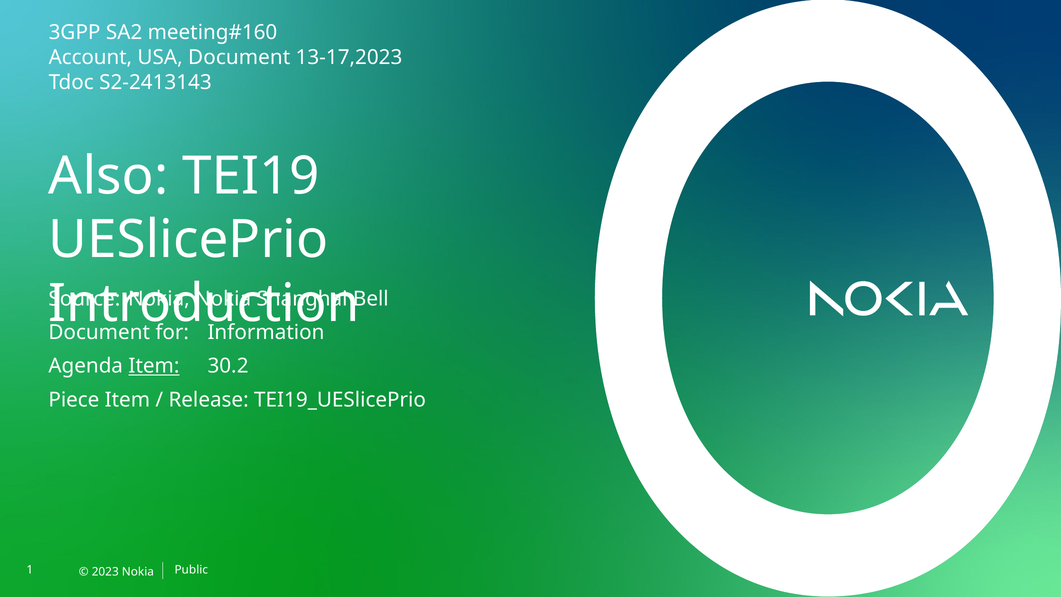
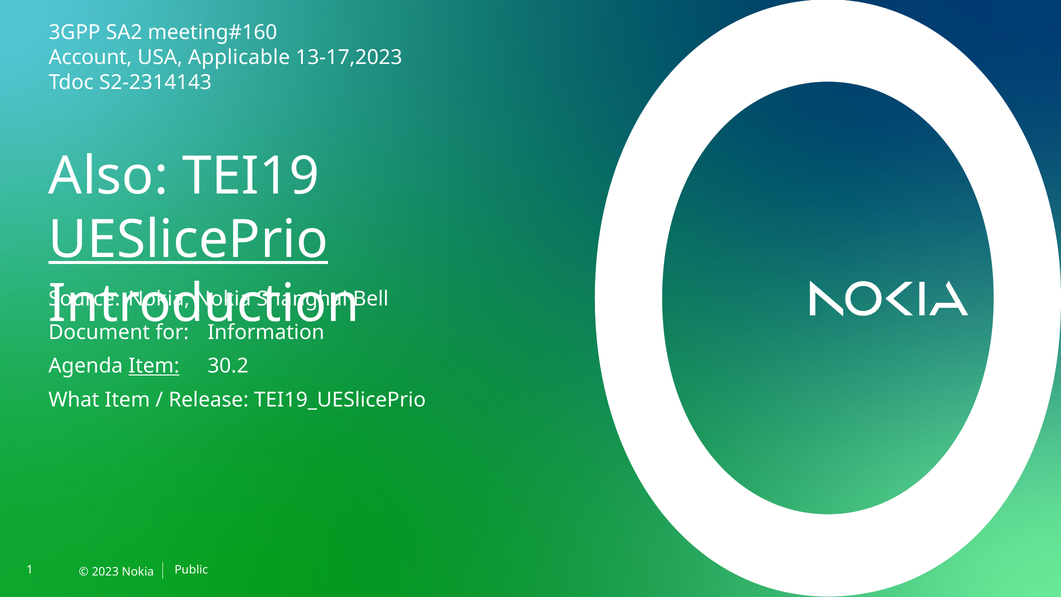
USA Document: Document -> Applicable
S2-2413143: S2-2413143 -> S2-2314143
UESlicePrio underline: none -> present
Piece: Piece -> What
